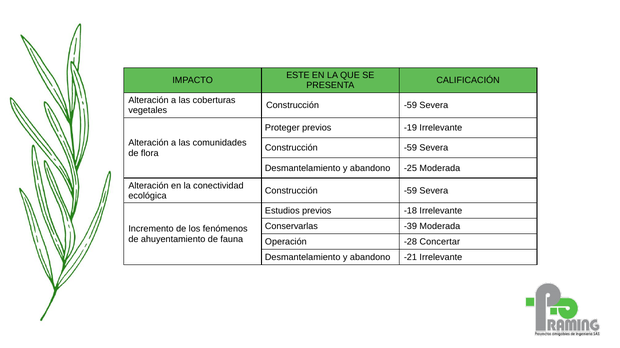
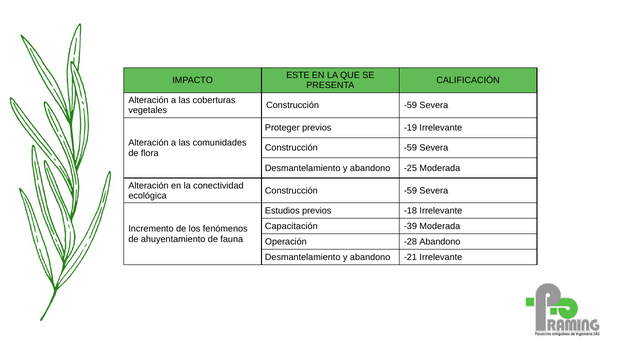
Conservarlas: Conservarlas -> Capacitación
-28 Concertar: Concertar -> Abandono
